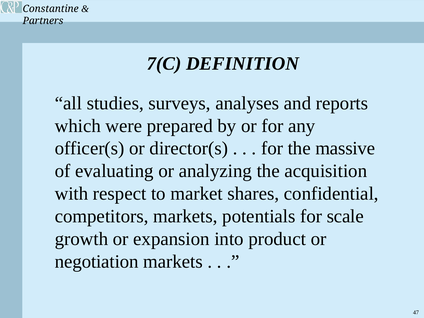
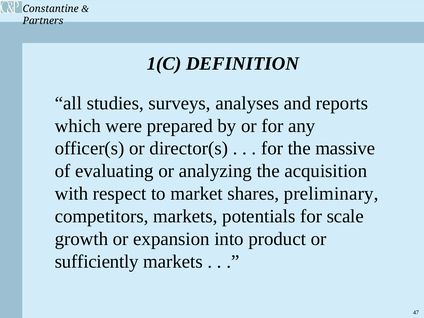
7(C: 7(C -> 1(C
confidential: confidential -> preliminary
negotiation: negotiation -> sufficiently
